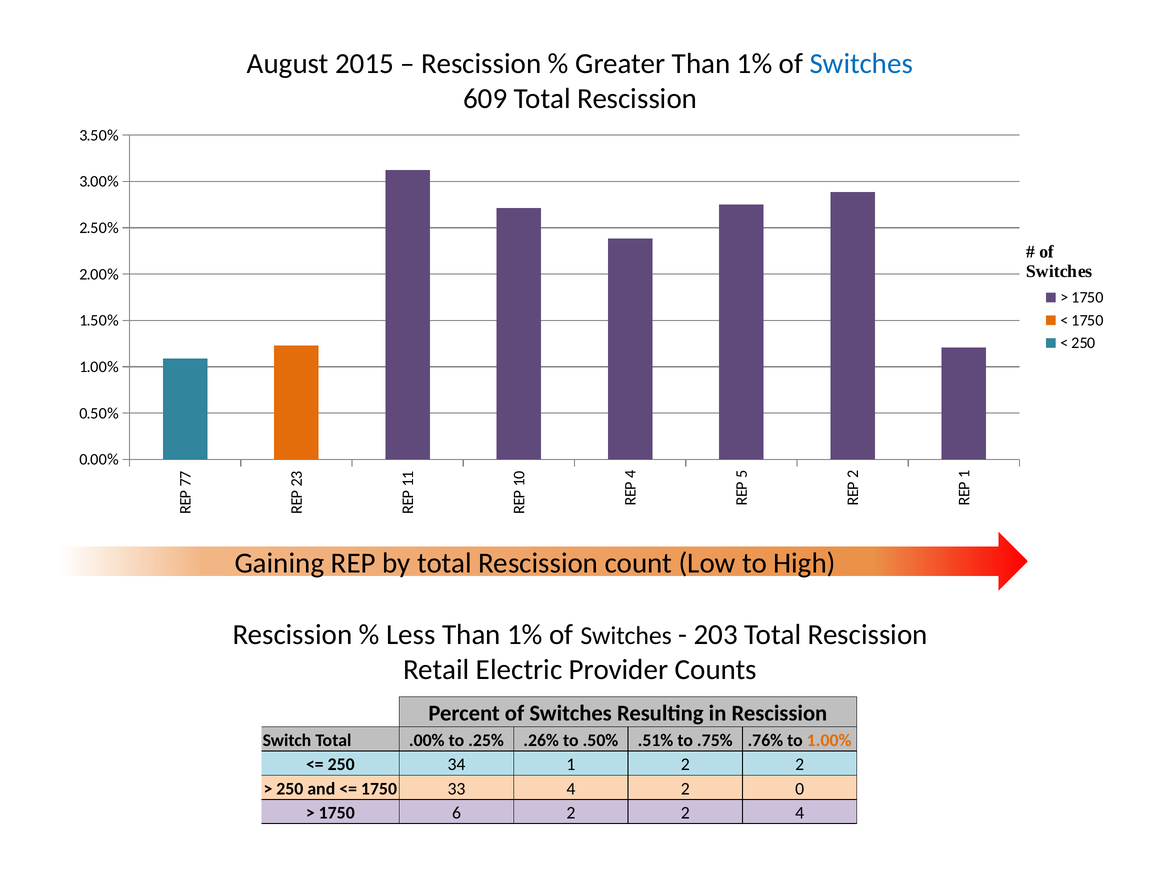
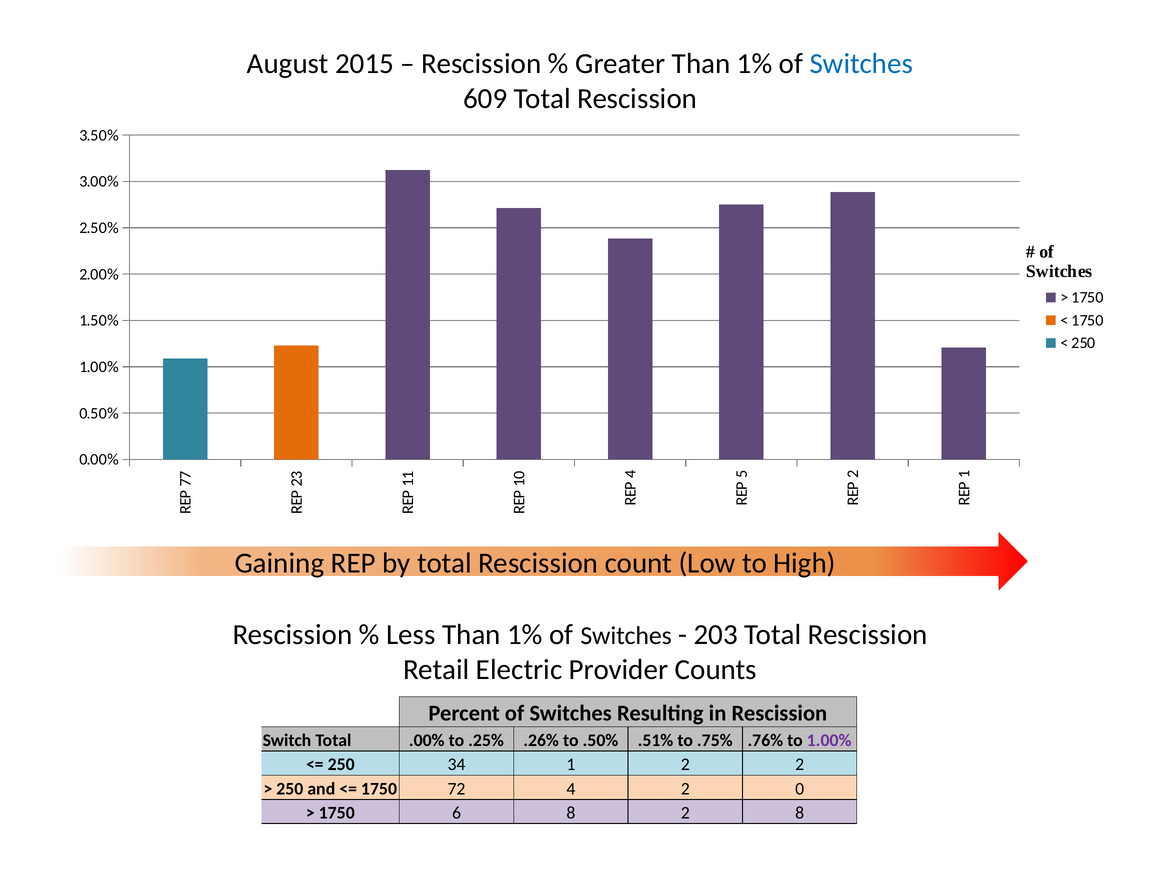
1.00% at (829, 741) colour: orange -> purple
33: 33 -> 72
6 2: 2 -> 8
2 4: 4 -> 8
